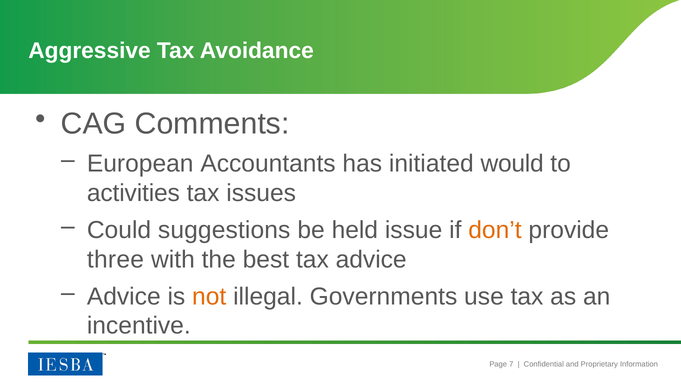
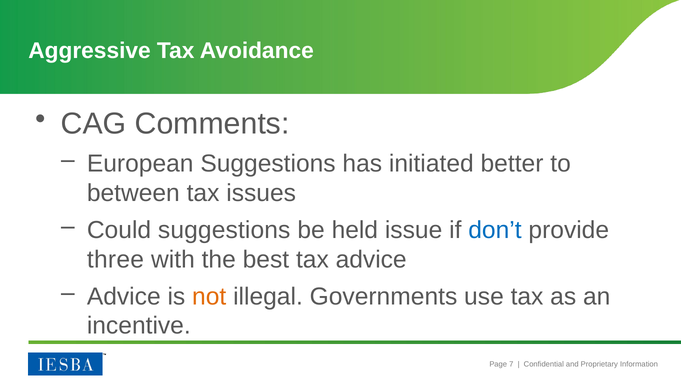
European Accountants: Accountants -> Suggestions
would: would -> better
activities: activities -> between
don’t colour: orange -> blue
